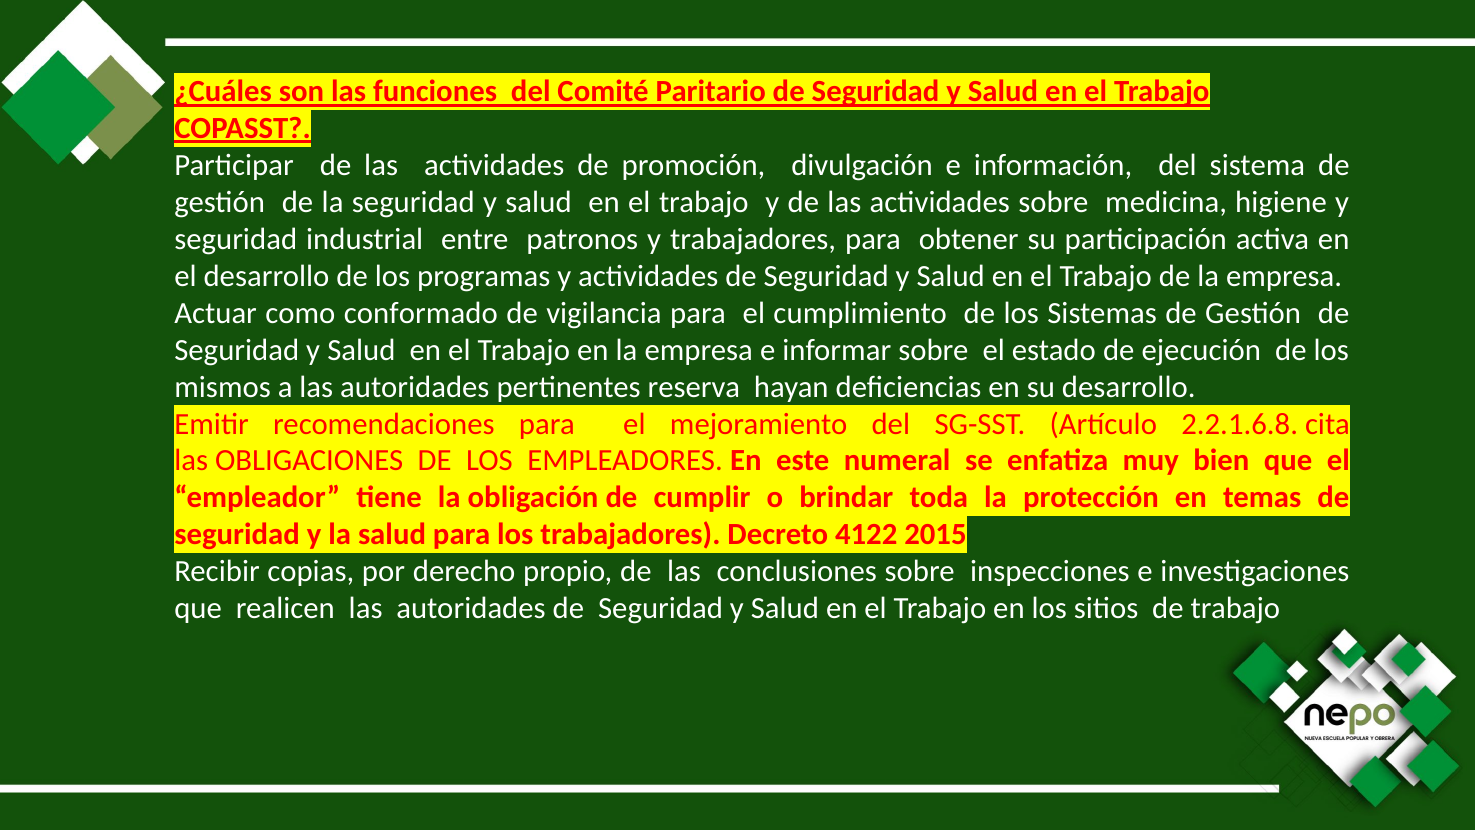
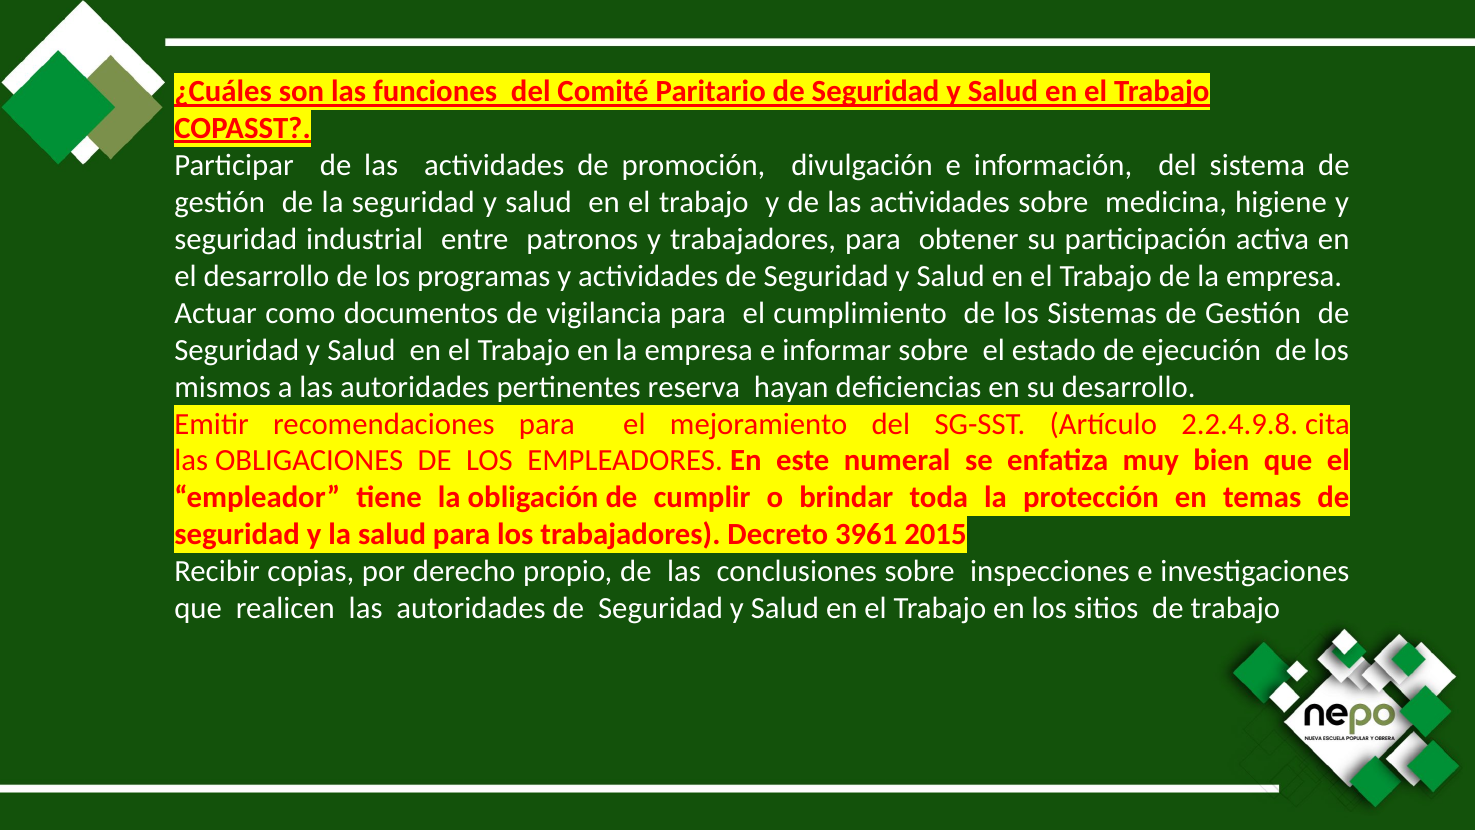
conformado: conformado -> documentos
2.2.1.6.8: 2.2.1.6.8 -> 2.2.4.9.8
4122: 4122 -> 3961
